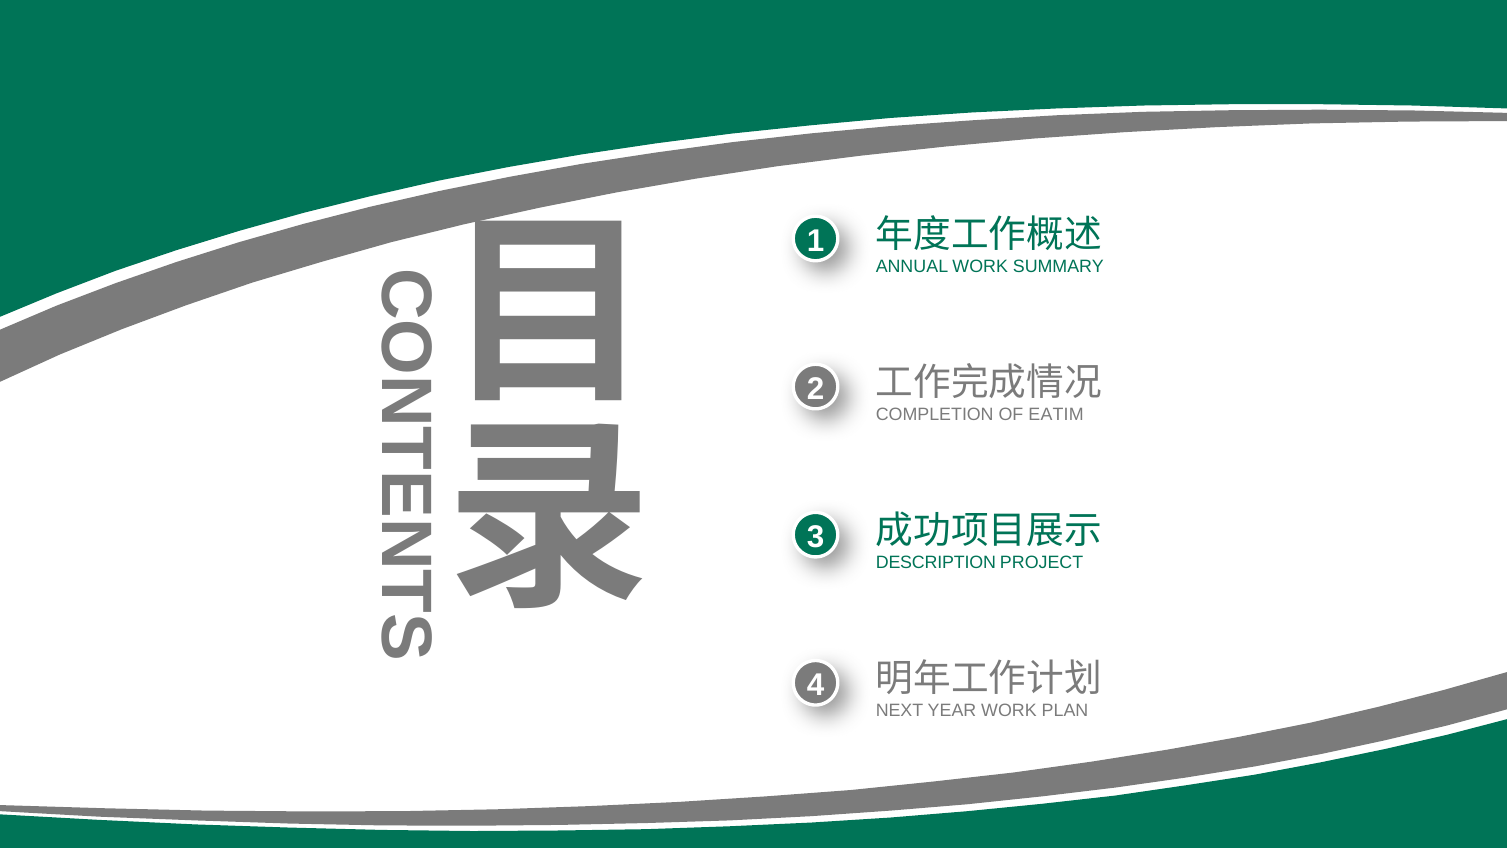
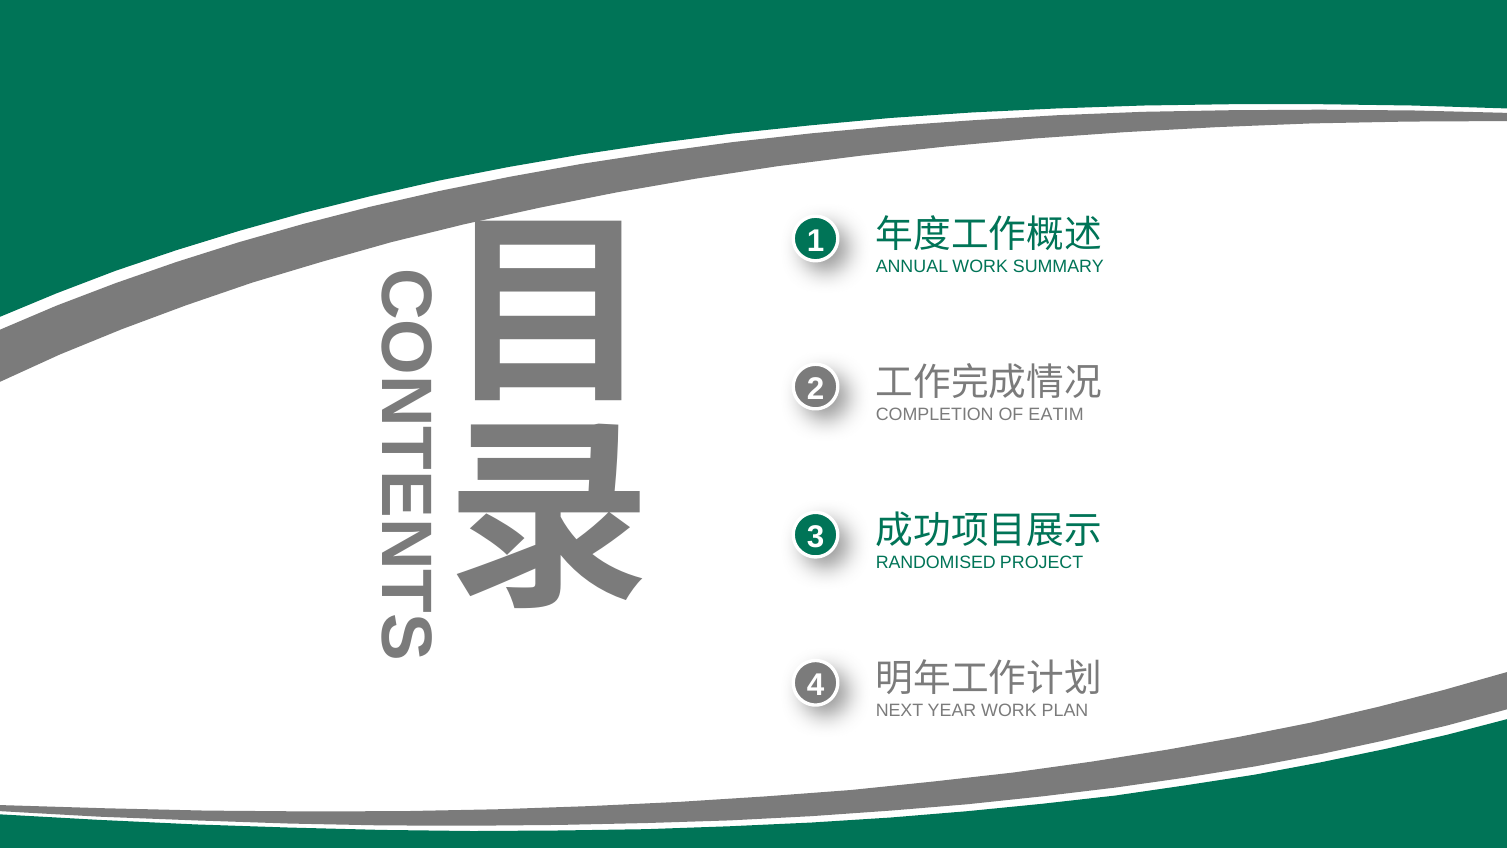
DESCRIPTION: DESCRIPTION -> RANDOMISED
